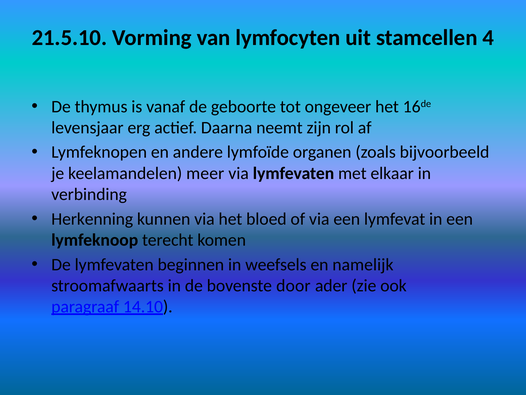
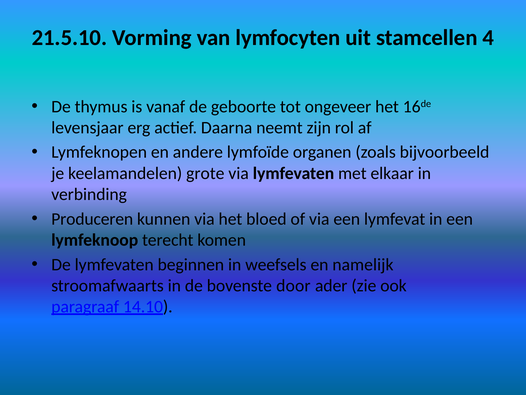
meer: meer -> grote
Herkenning: Herkenning -> Produceren
